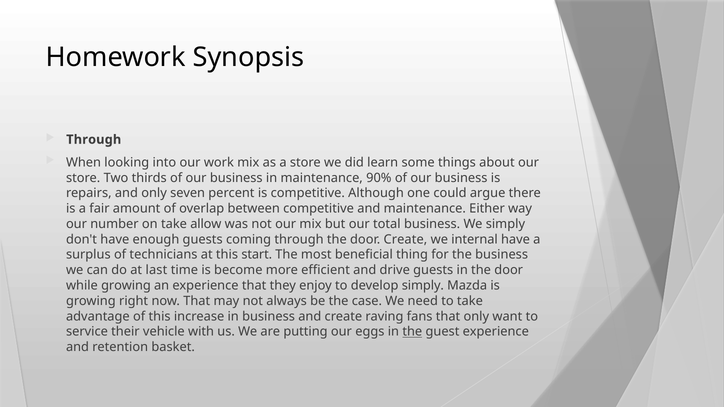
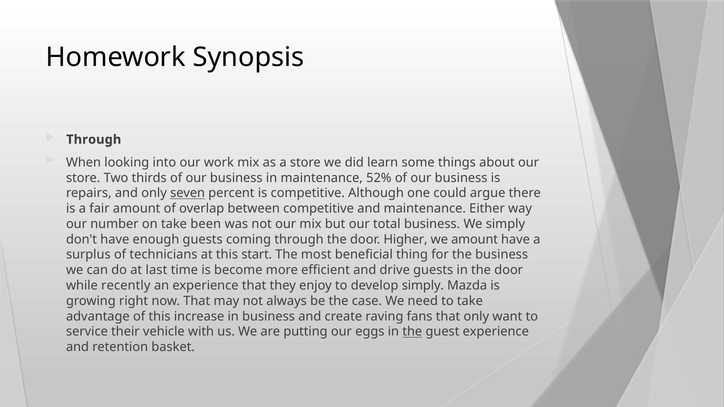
90%: 90% -> 52%
seven underline: none -> present
allow: allow -> been
door Create: Create -> Higher
we internal: internal -> amount
while growing: growing -> recently
